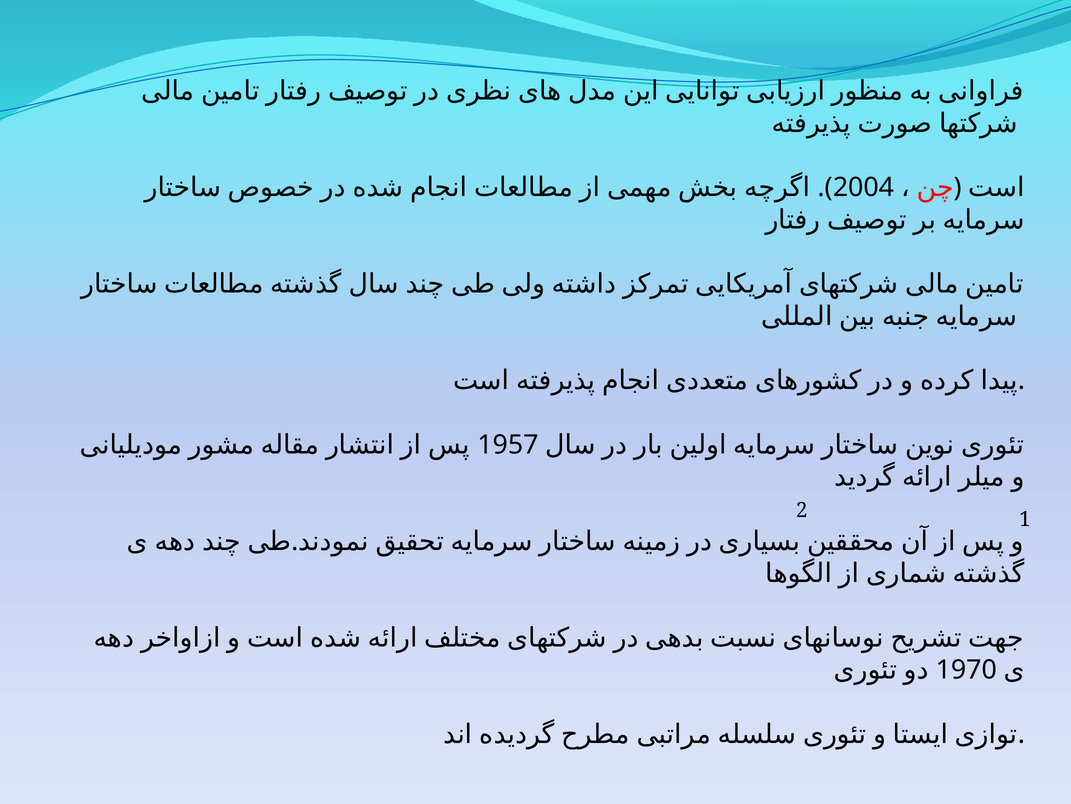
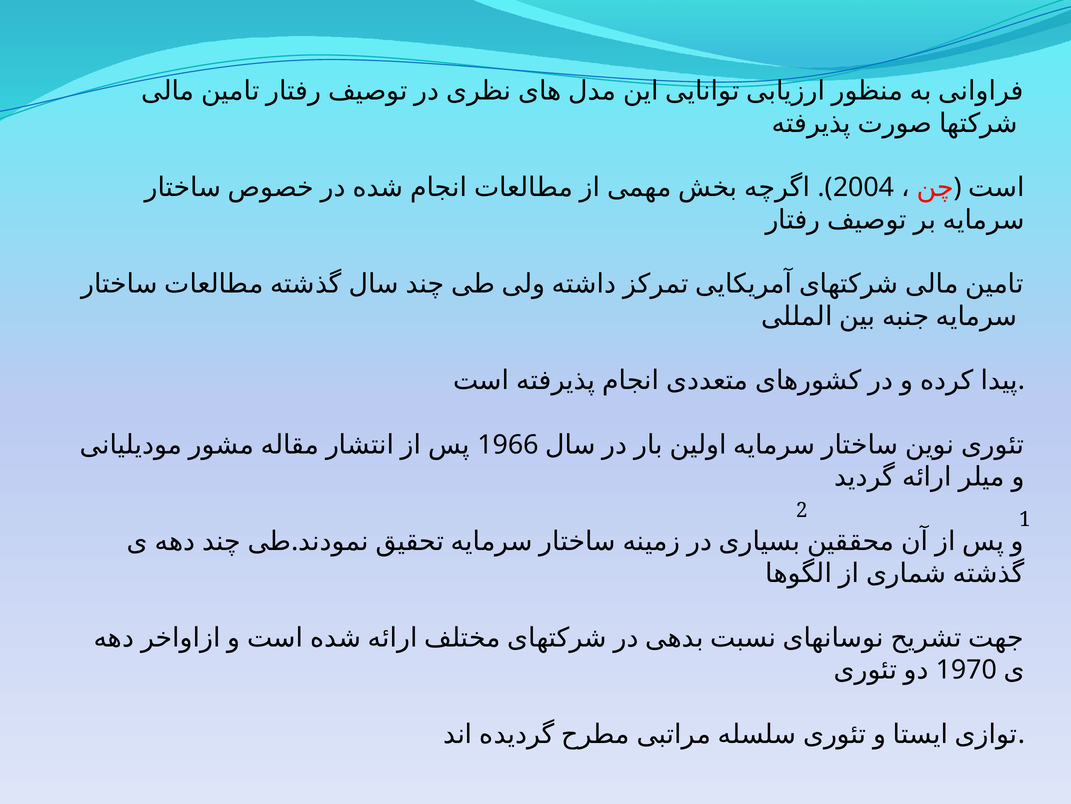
1957: 1957 -> 1966
